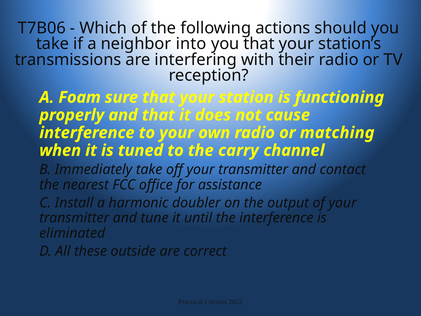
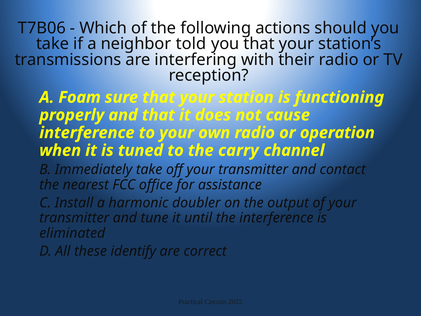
into: into -> told
matching: matching -> operation
outside: outside -> identify
